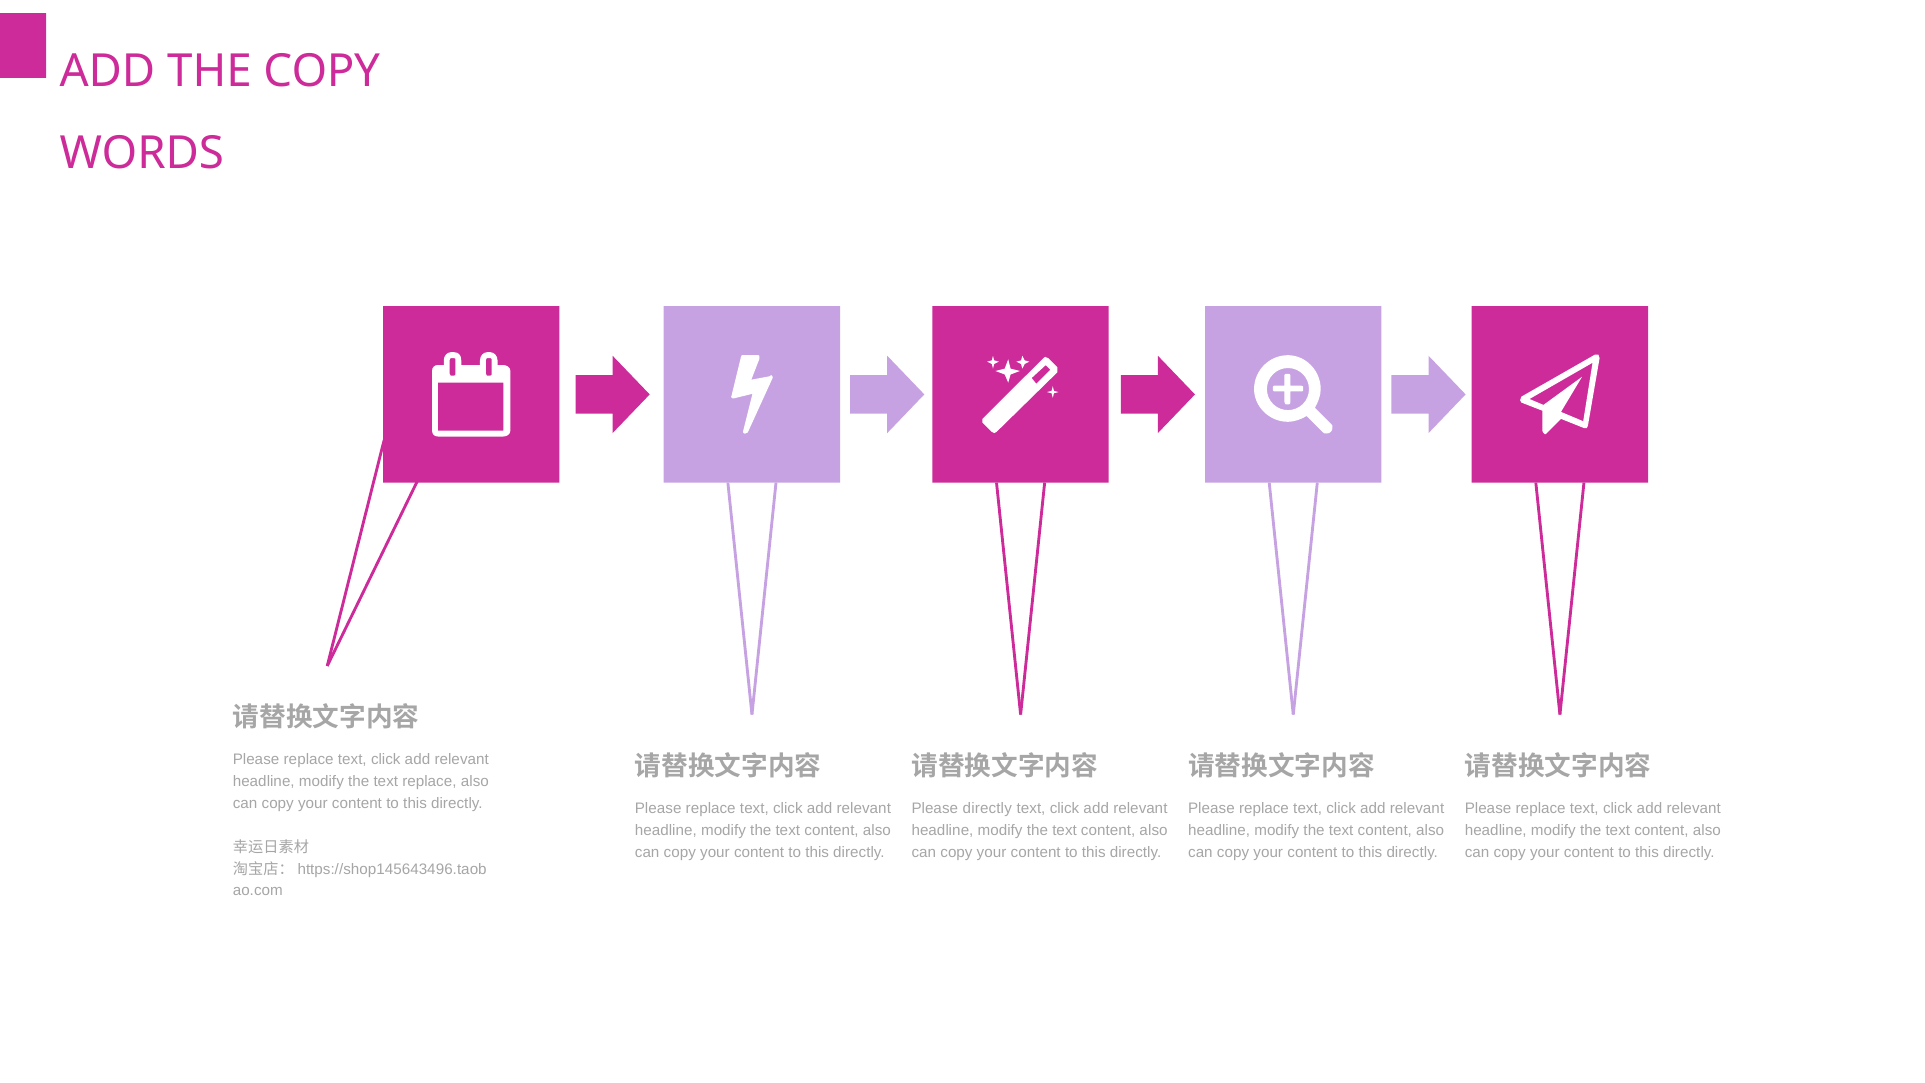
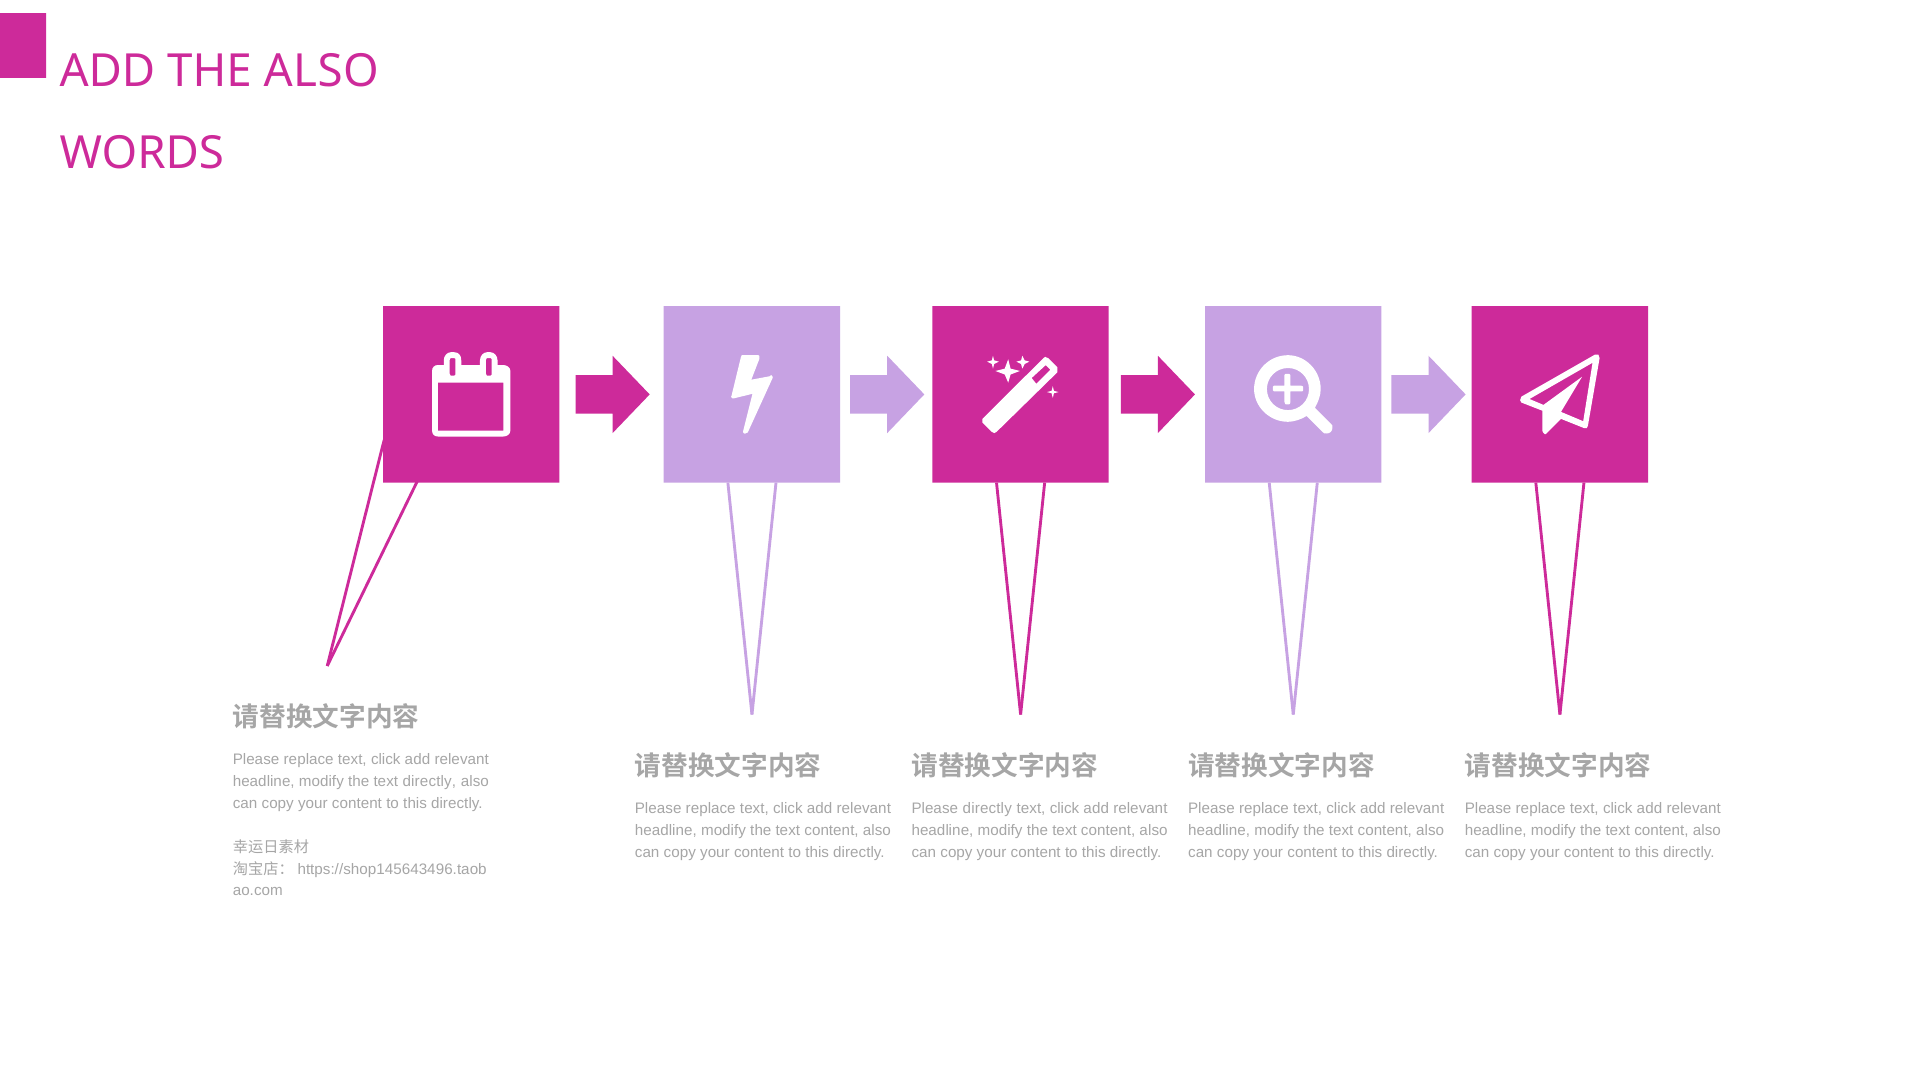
THE COPY: COPY -> ALSO
text replace: replace -> directly
